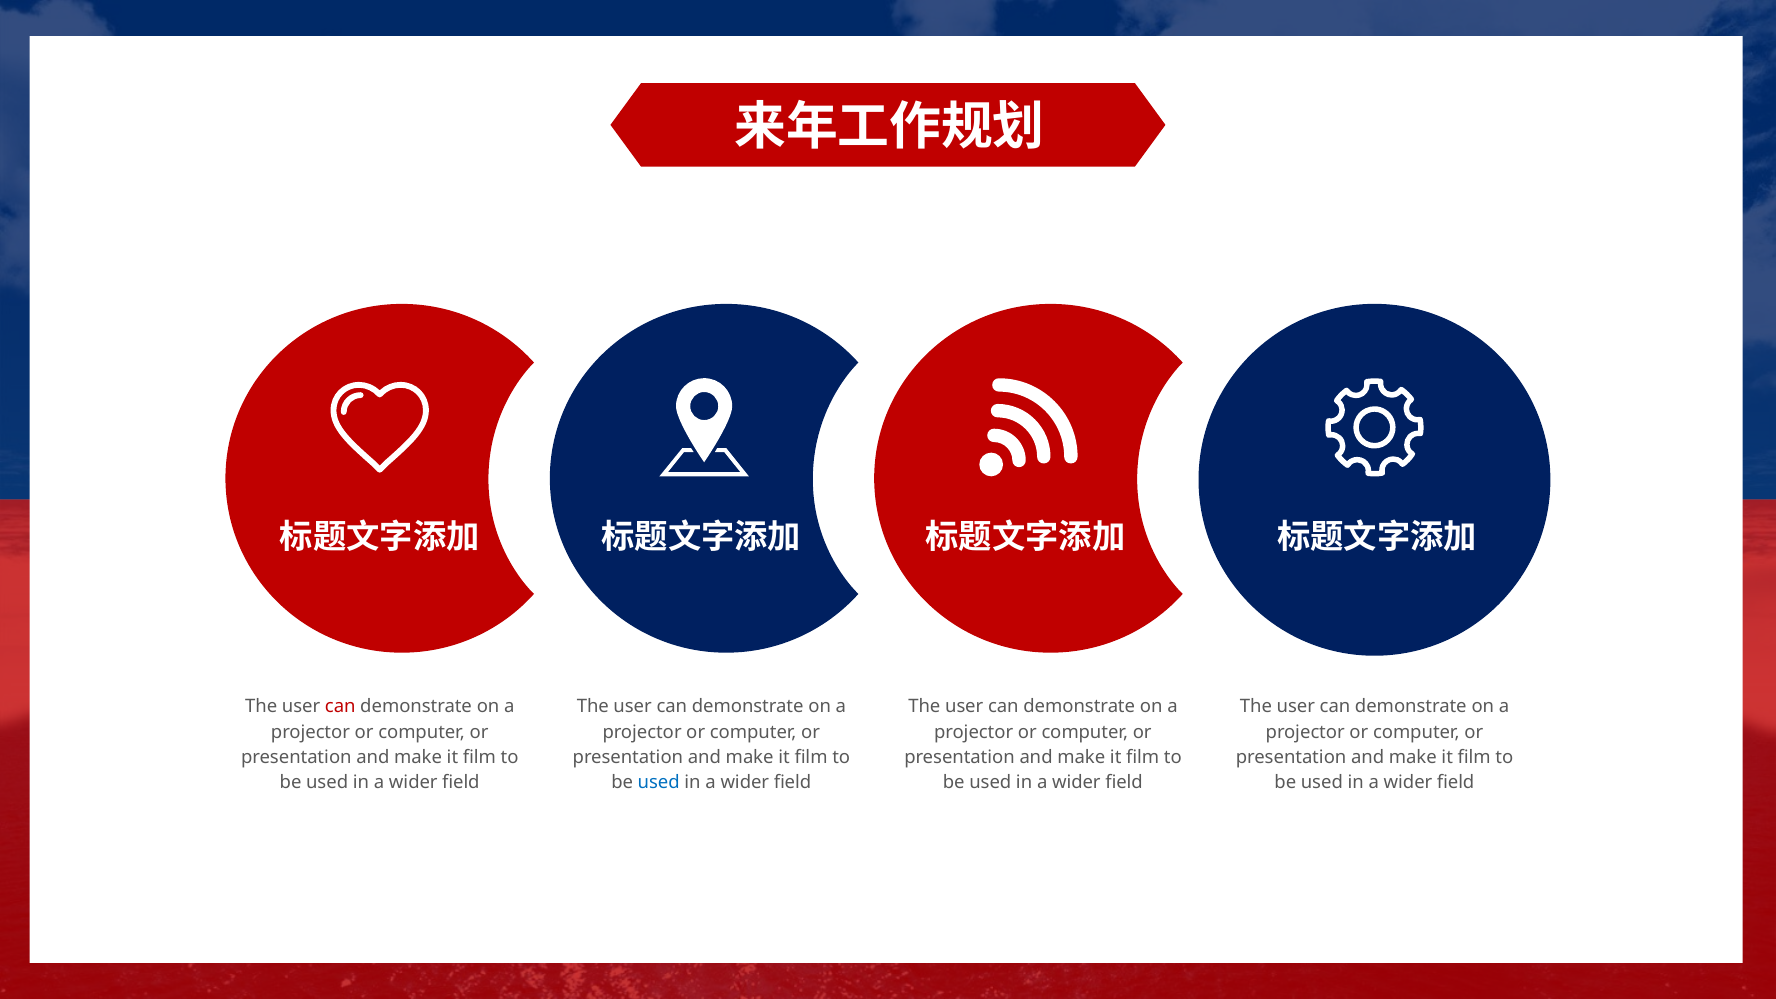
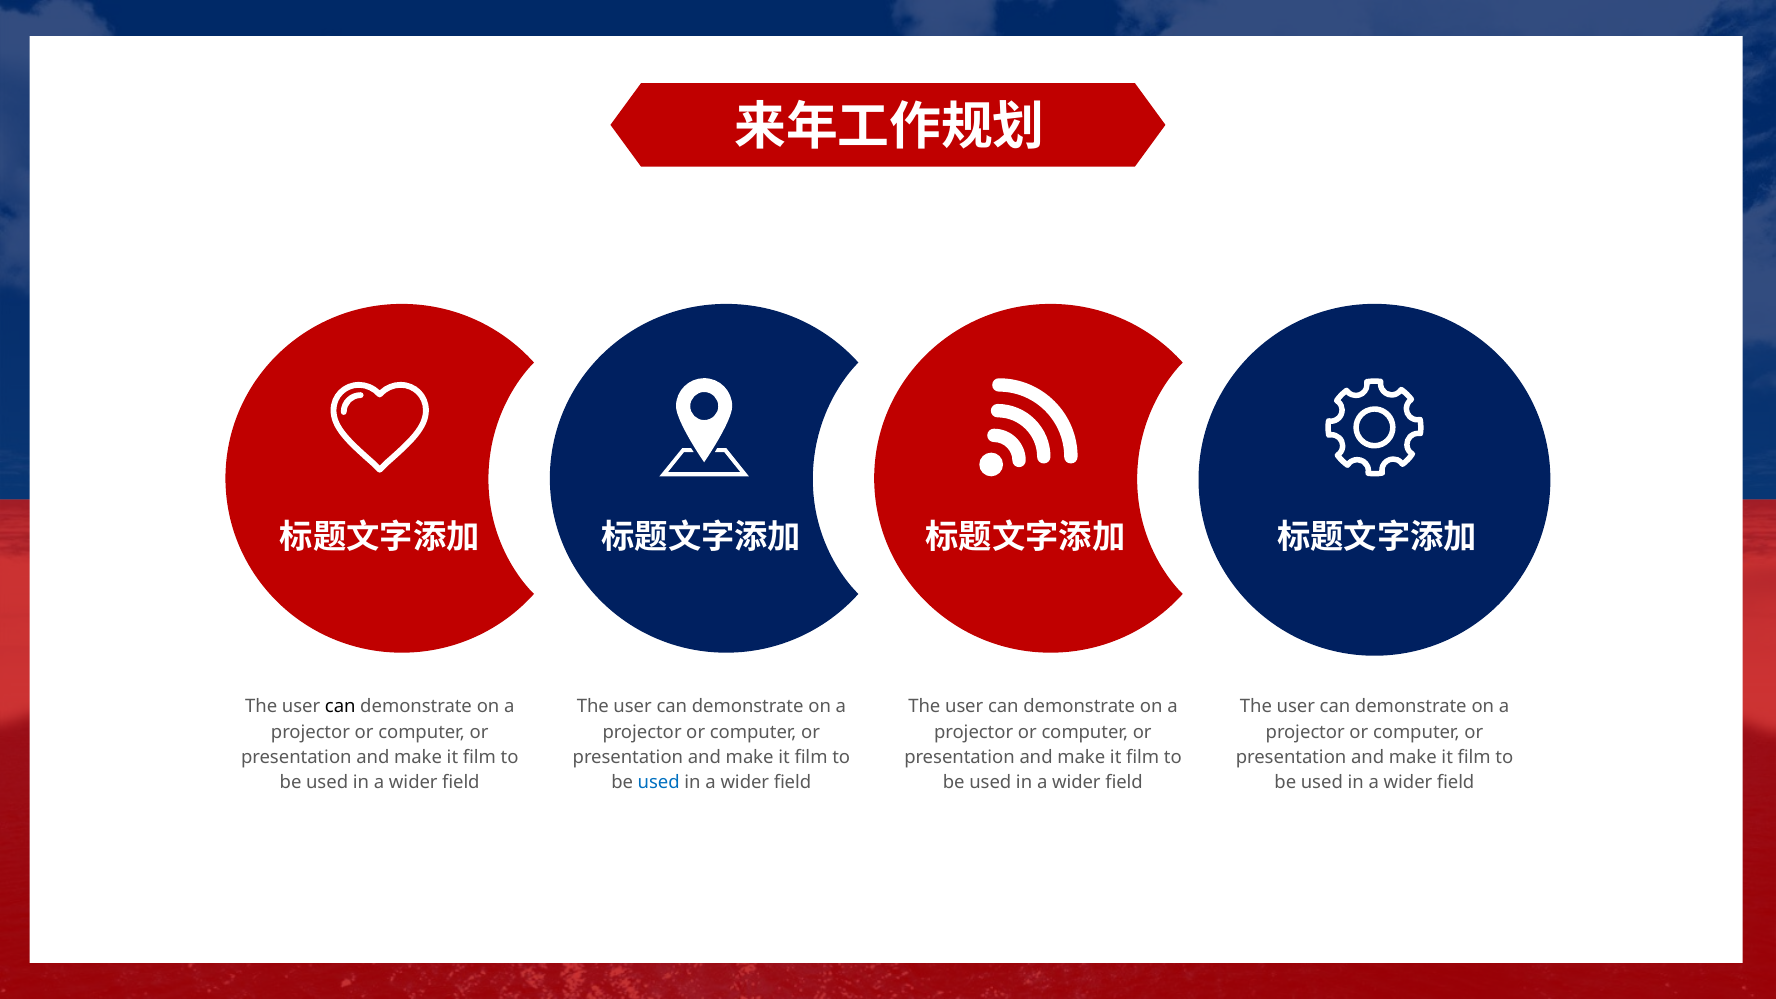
can at (340, 707) colour: red -> black
